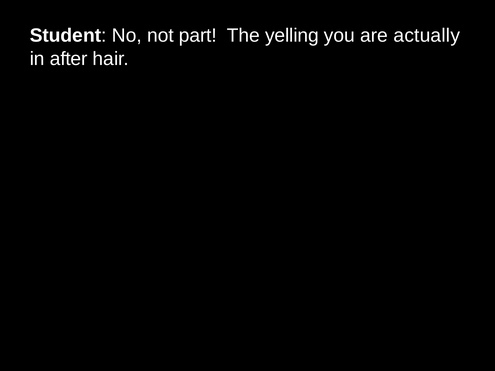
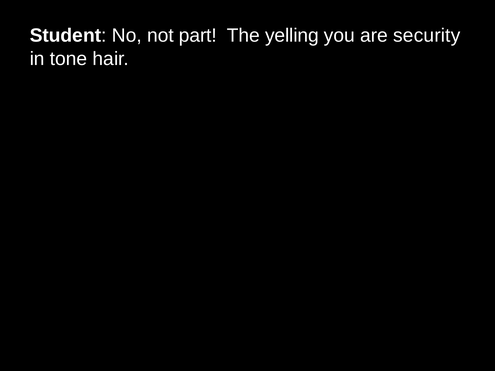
actually: actually -> security
after: after -> tone
